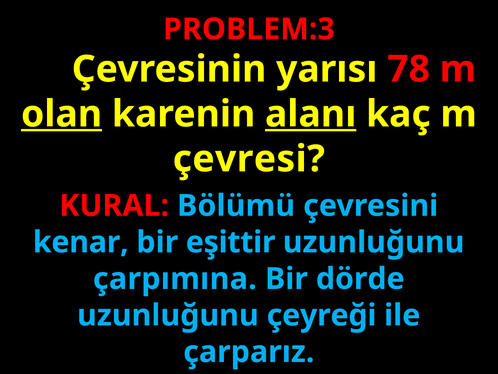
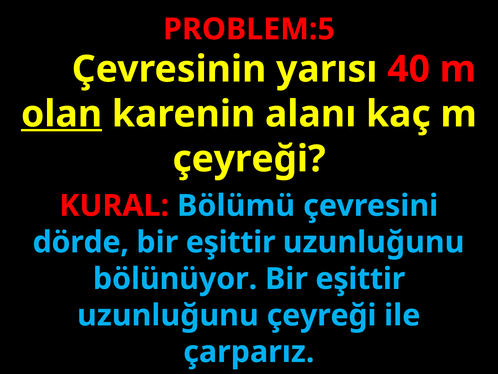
PROBLEM:3: PROBLEM:3 -> PROBLEM:5
78: 78 -> 40
alanı underline: present -> none
çevresi at (249, 159): çevresi -> çeyreği
kenar: kenar -> dörde
çarpımına: çarpımına -> bölünüyor
dörde at (360, 279): dörde -> eşittir
